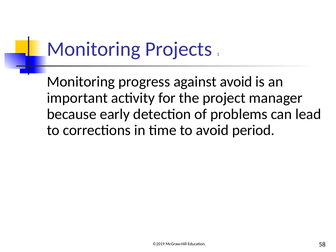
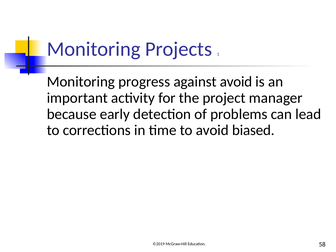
period: period -> biased
